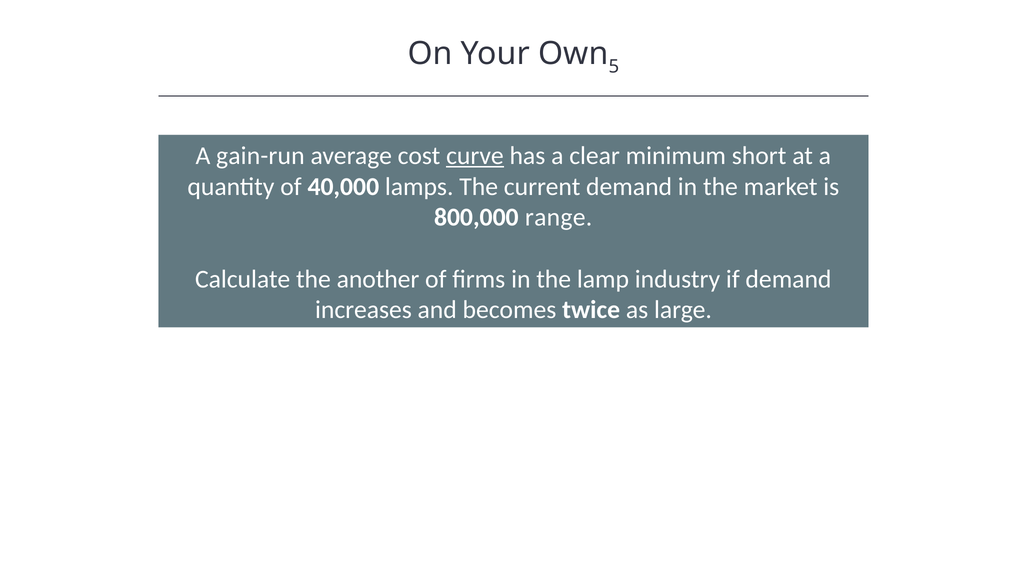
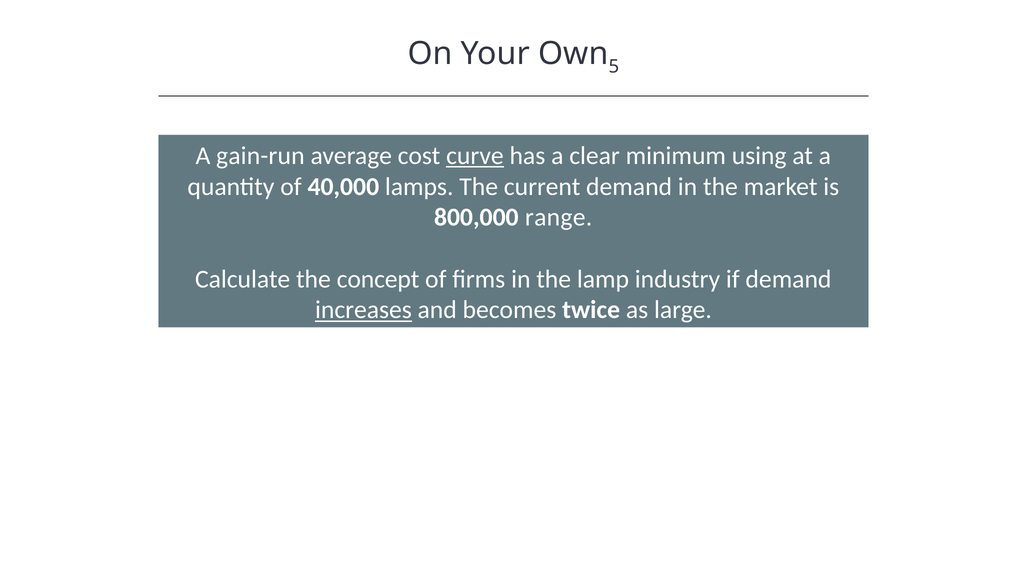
short: short -> using
another: another -> concept
increases underline: none -> present
